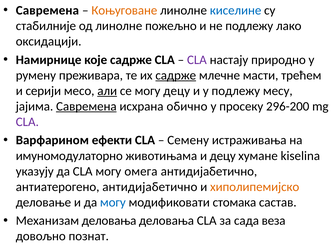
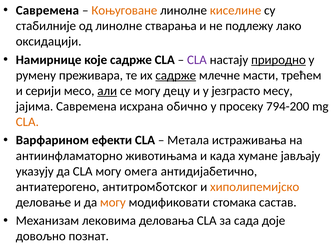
киселине colour: blue -> orange
пожељно: пожељно -> стварања
природно underline: none -> present
у подлежу: подлежу -> језграсто
Савремена at (86, 106) underline: present -> none
296-200: 296-200 -> 794-200
CLA at (27, 122) colour: purple -> orange
Семену: Семену -> Метала
имуномодулаторно: имуномодулаторно -> антиинфламаторно
и децу: децу -> када
kiselina: kiselina -> јављају
антиатерогено антидијабетично: антидијабетично -> антитромботског
могу at (113, 202) colour: blue -> orange
Механизам деловања: деловања -> лековима
веза: веза -> доје
